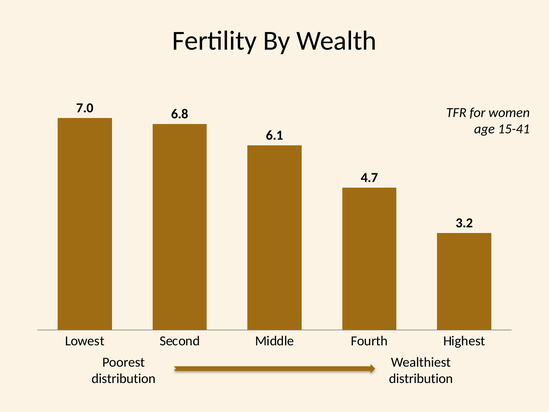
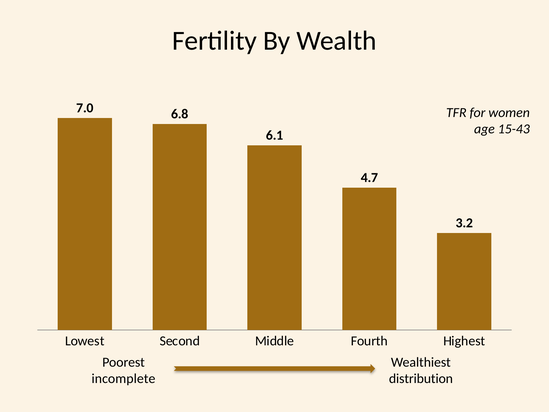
15-41: 15-41 -> 15-43
distribution at (124, 378): distribution -> incomplete
